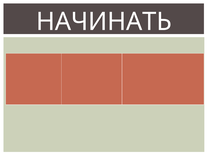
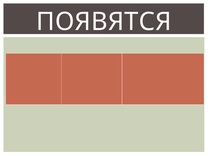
НАЧИНАТЬ: НАЧИНАТЬ -> ПОЯВЯТСЯ
